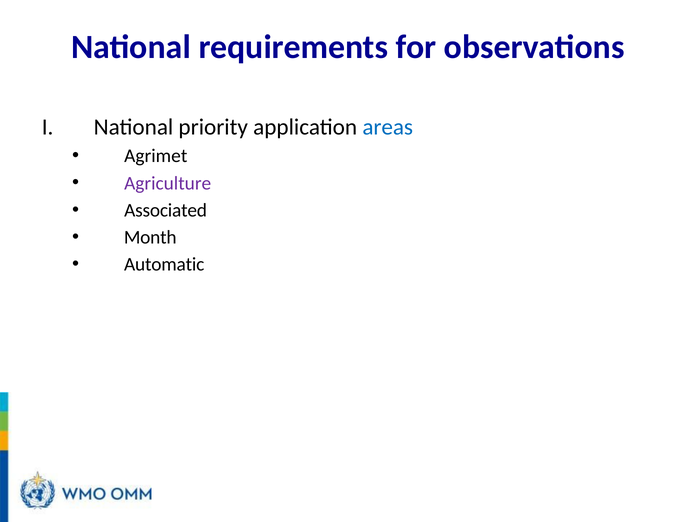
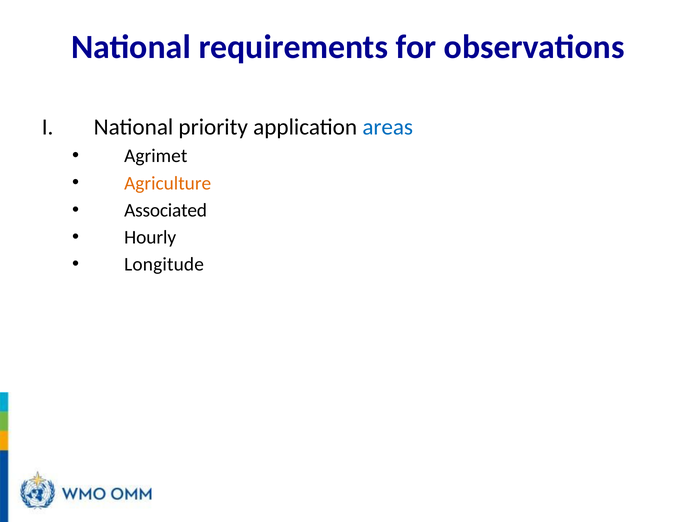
Agriculture colour: purple -> orange
Month: Month -> Hourly
Automatic: Automatic -> Longitude
